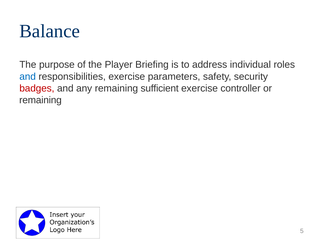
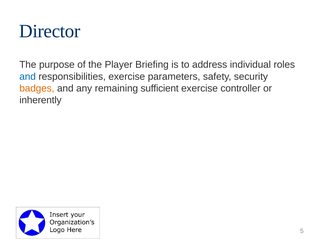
Balance: Balance -> Director
badges colour: red -> orange
remaining at (40, 100): remaining -> inherently
